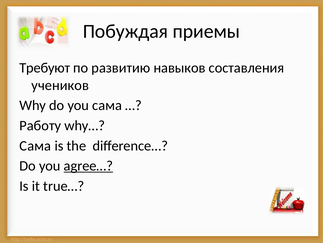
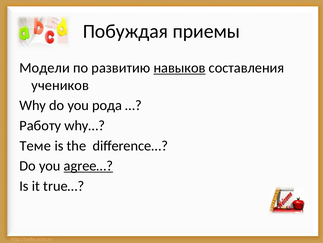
Требуют: Требуют -> Модели
навыков underline: none -> present
you сама: сама -> рода
Сама at (35, 145): Сама -> Теме
